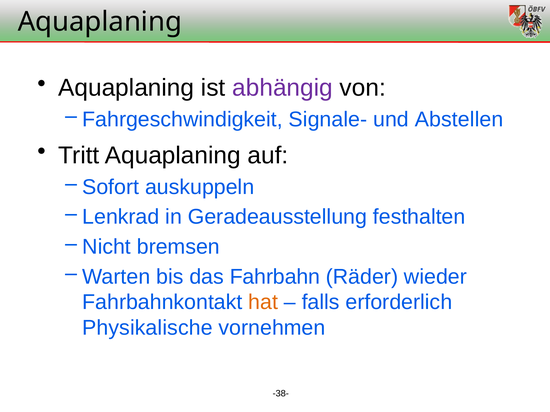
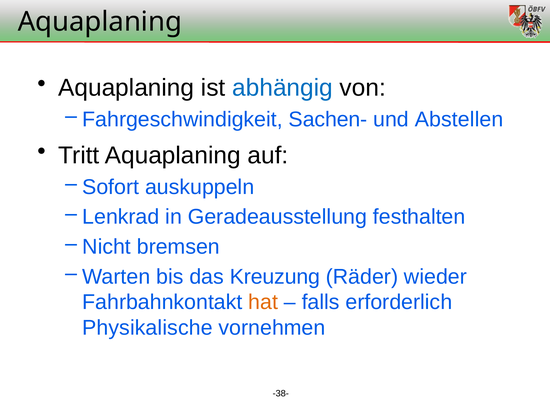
abhängig colour: purple -> blue
Signale-: Signale- -> Sachen-
Fahrbahn: Fahrbahn -> Kreuzung
